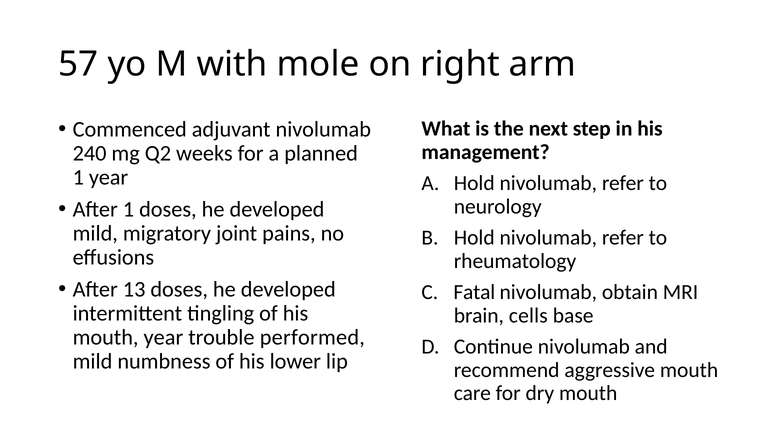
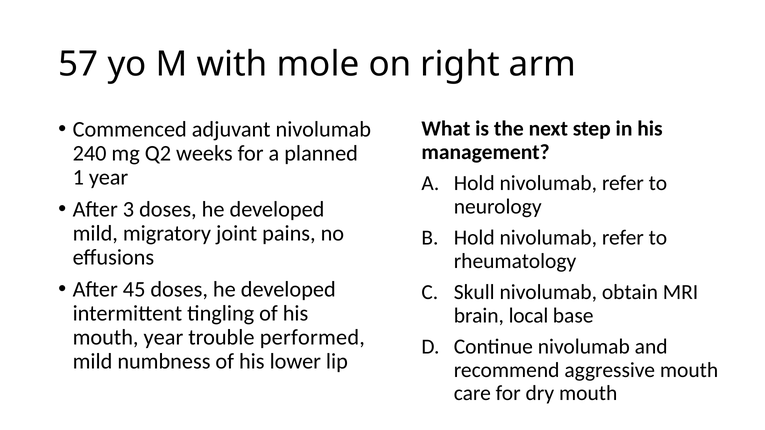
After 1: 1 -> 3
13: 13 -> 45
Fatal: Fatal -> Skull
cells: cells -> local
